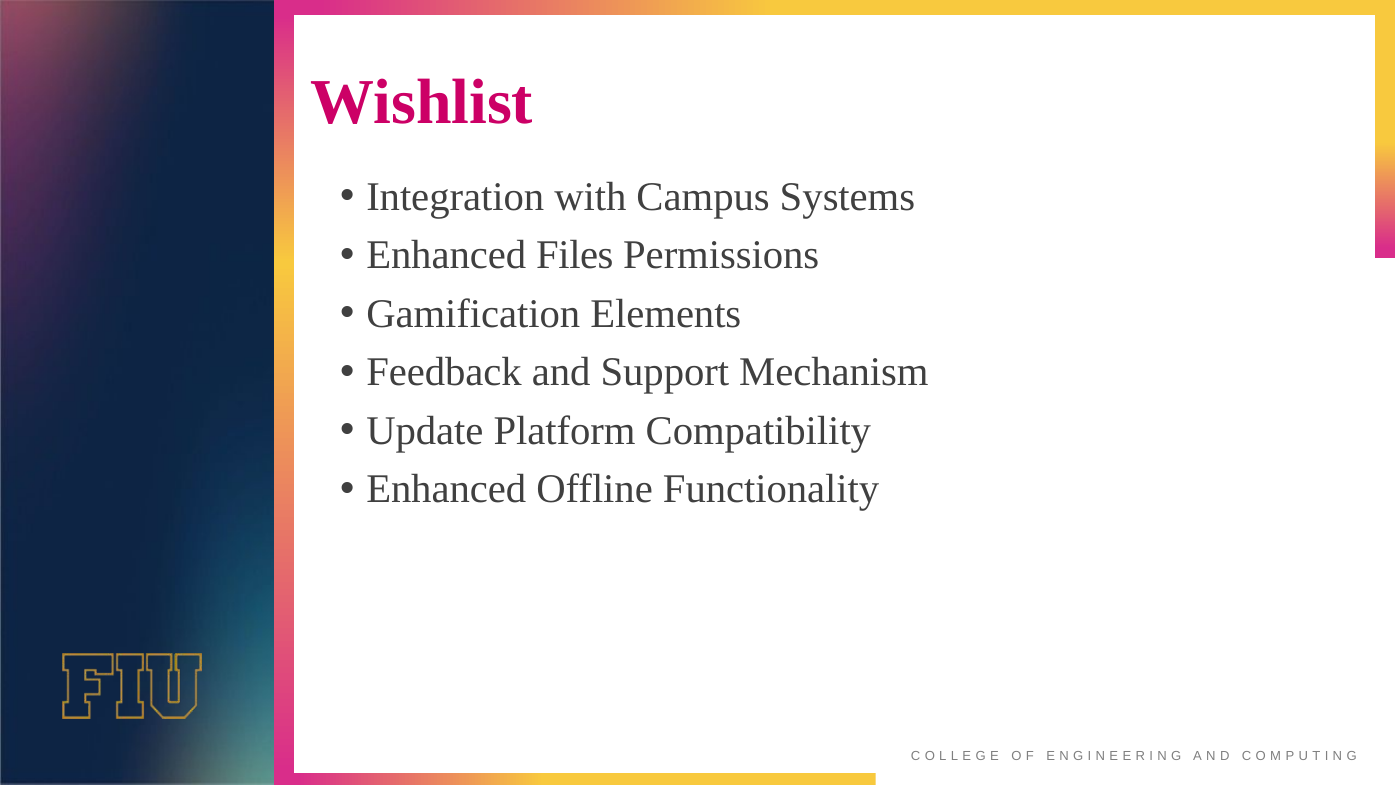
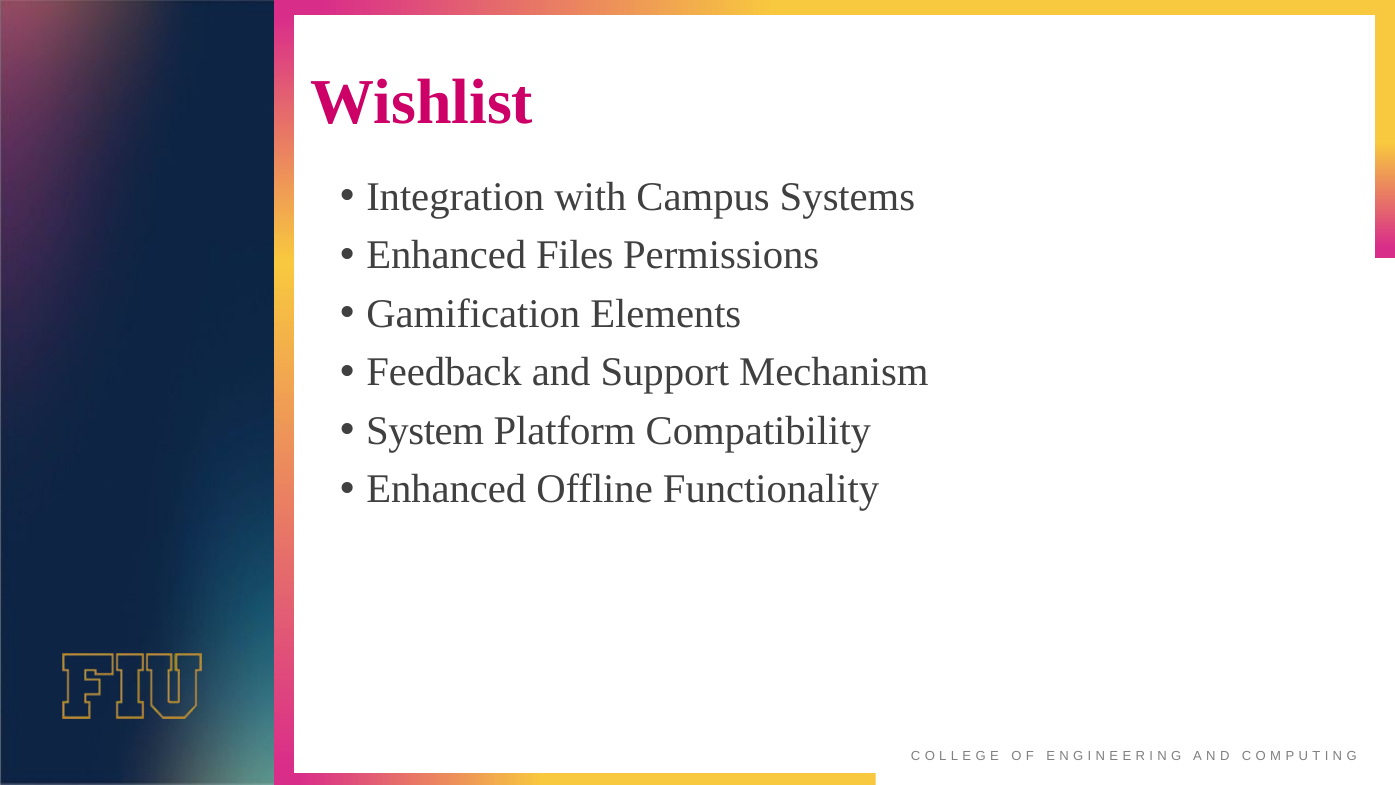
Update: Update -> System
